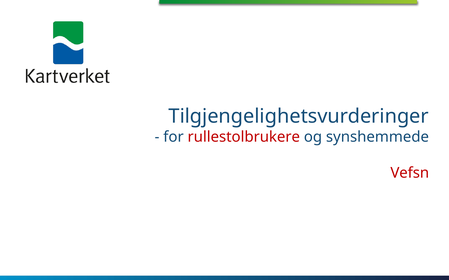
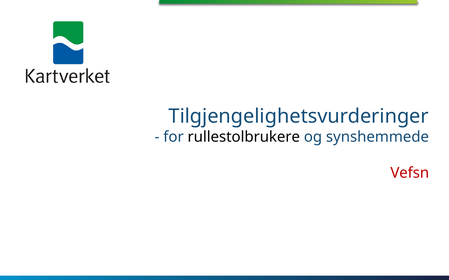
rullestolbrukere colour: red -> black
